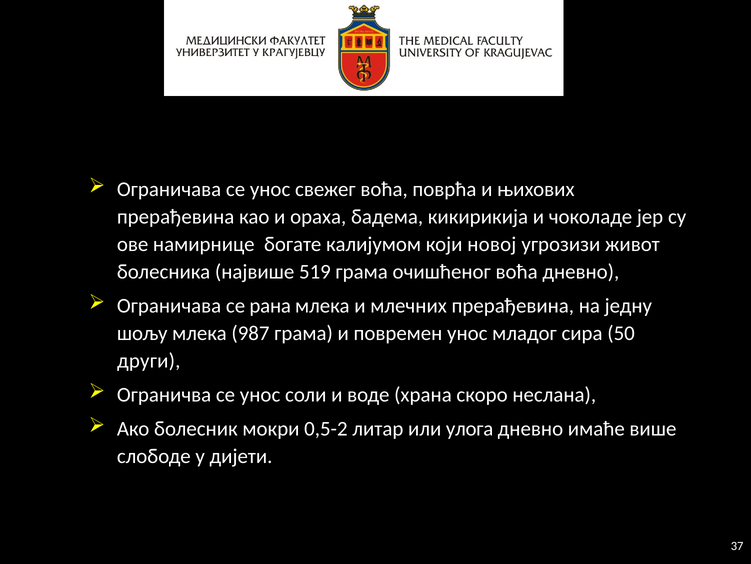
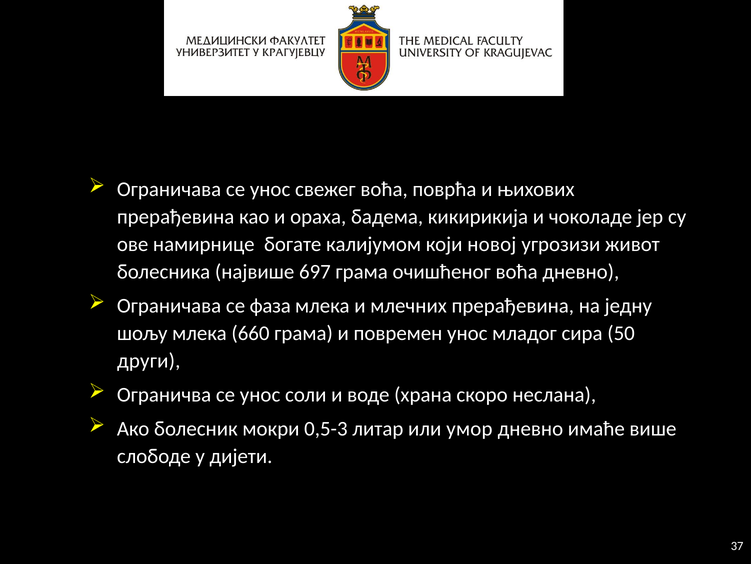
519: 519 -> 697
рана: рана -> фаза
987: 987 -> 660
0,5-2: 0,5-2 -> 0,5-3
улога: улога -> умор
